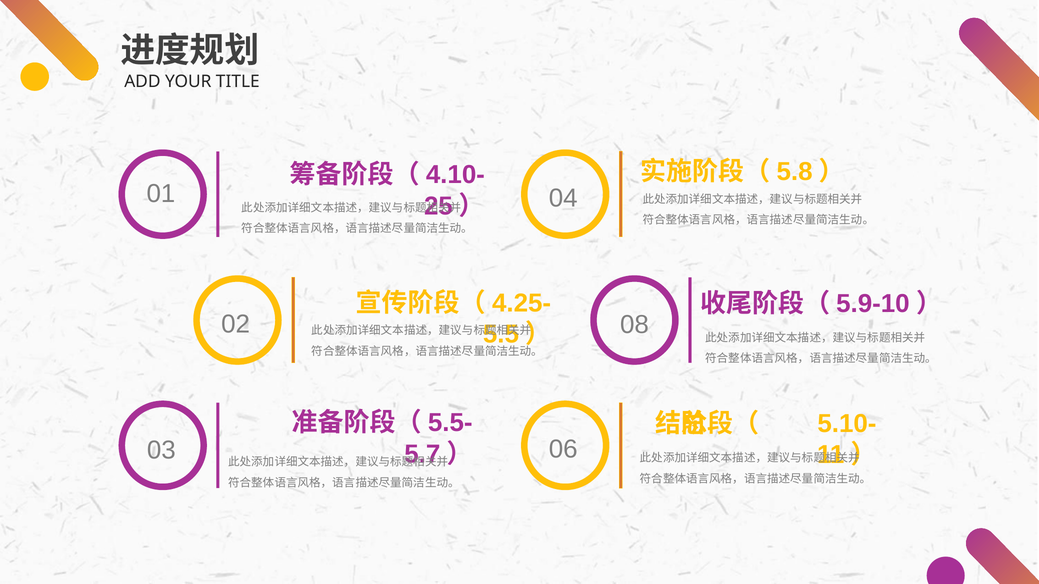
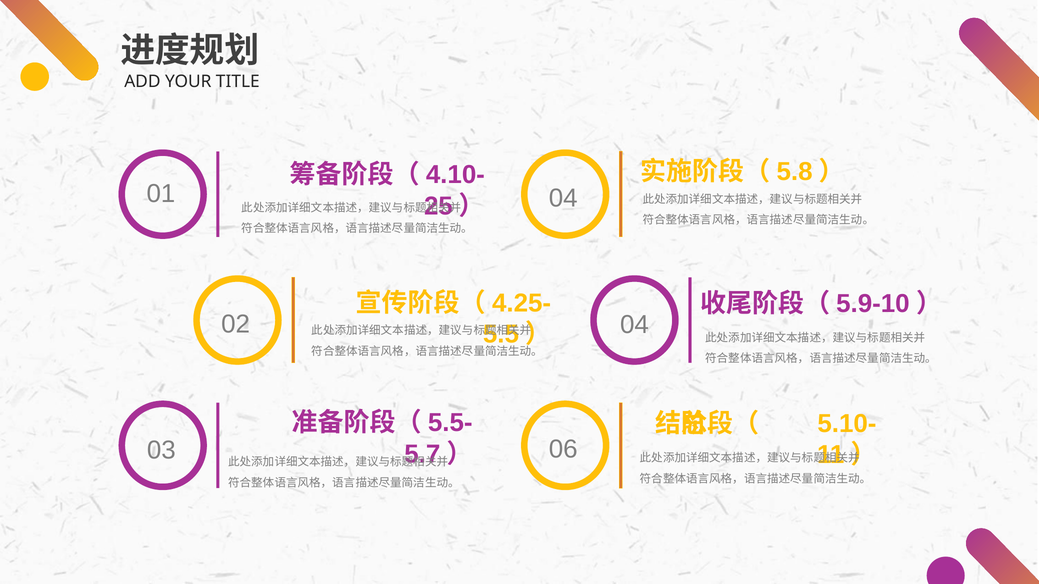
02 08: 08 -> 04
